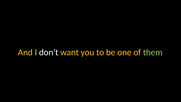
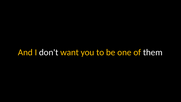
them colour: light green -> white
